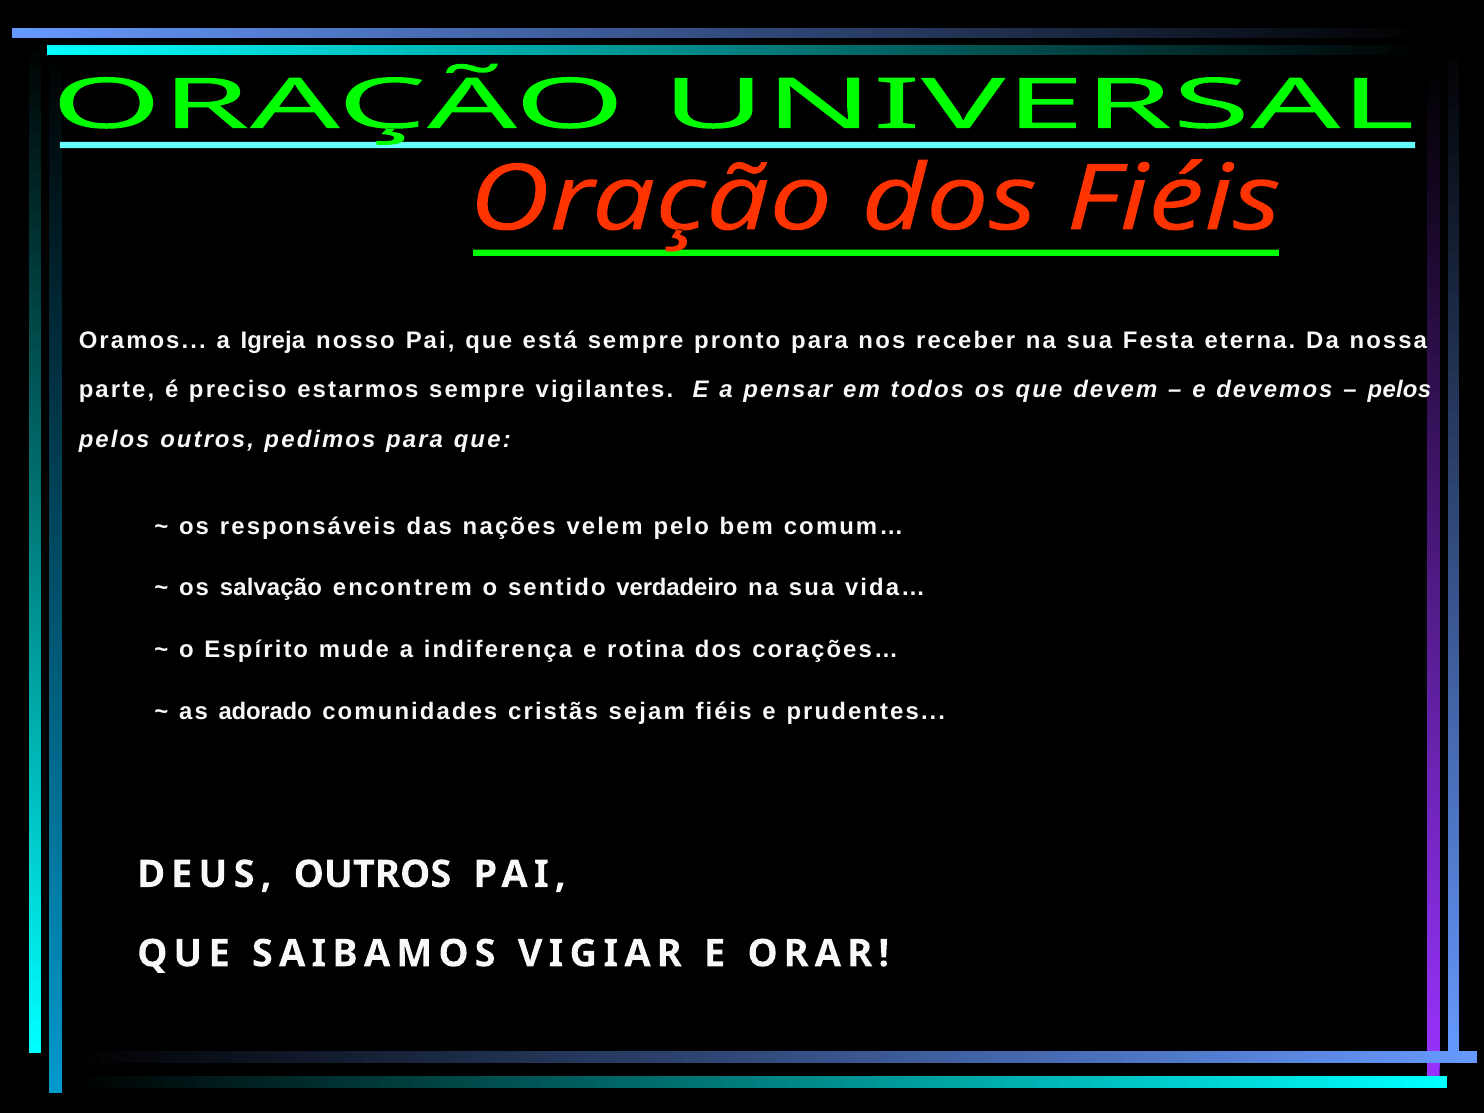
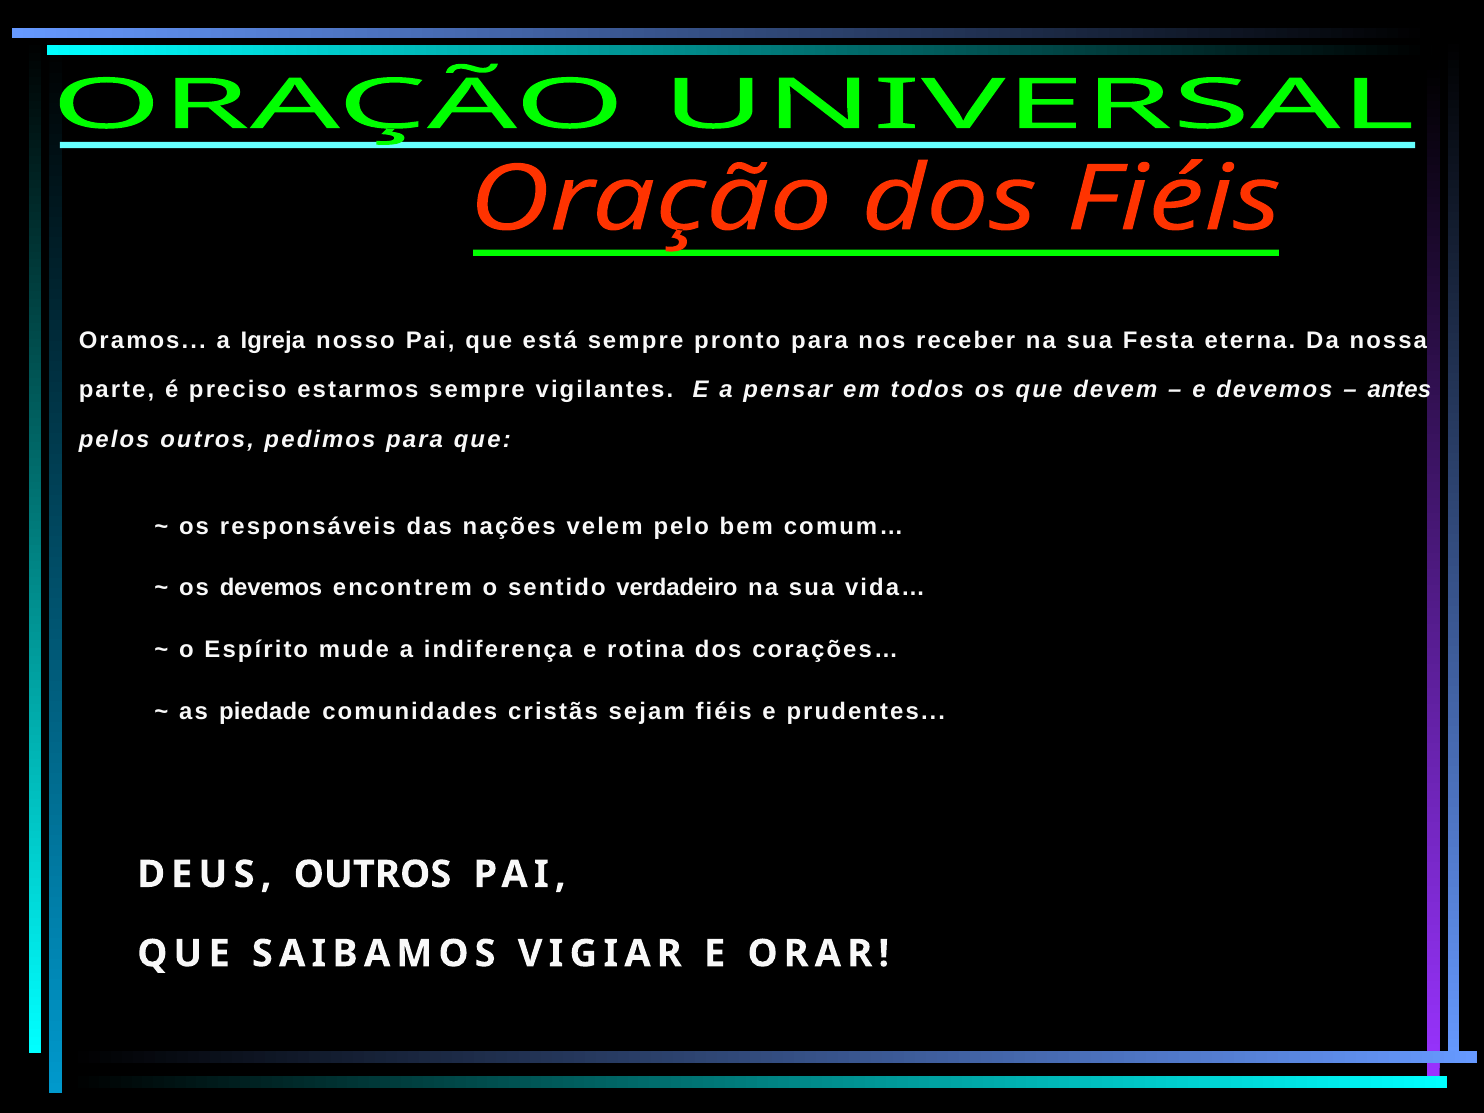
pelos at (1399, 390): pelos -> antes
os salvação: salvação -> devemos
adorado: adorado -> piedade
